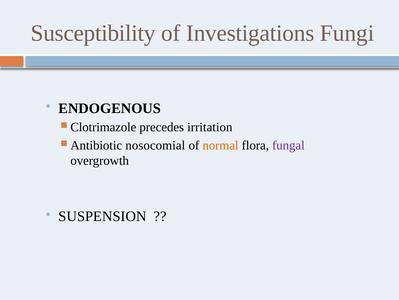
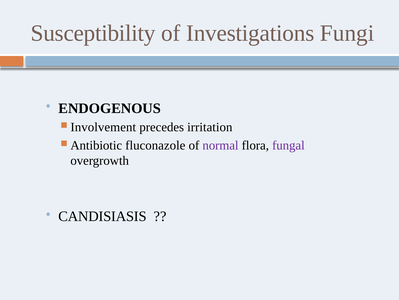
Clotrimazole: Clotrimazole -> Involvement
nosocomial: nosocomial -> fluconazole
normal colour: orange -> purple
SUSPENSION: SUSPENSION -> CANDISIASIS
